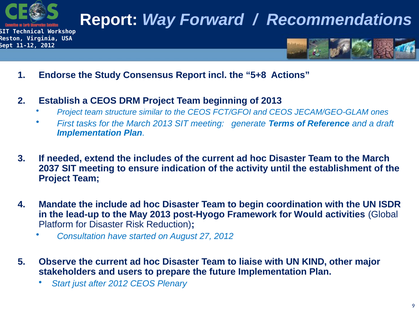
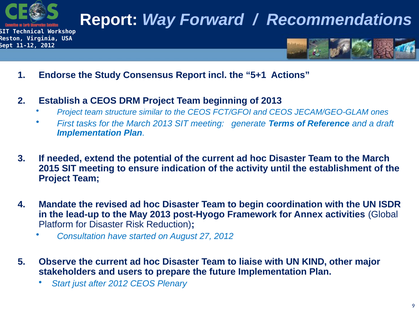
5+8: 5+8 -> 5+1
includes: includes -> potential
2037: 2037 -> 2015
include: include -> revised
Would: Would -> Annex
